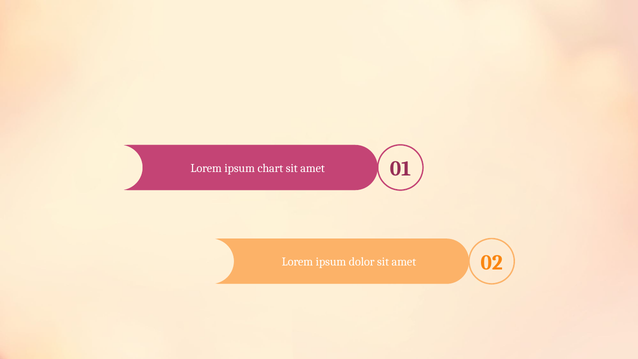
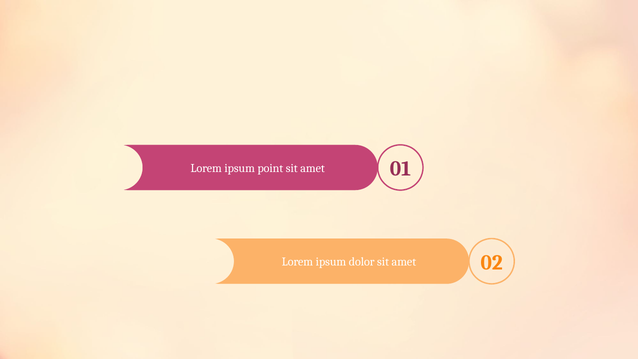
chart: chart -> point
